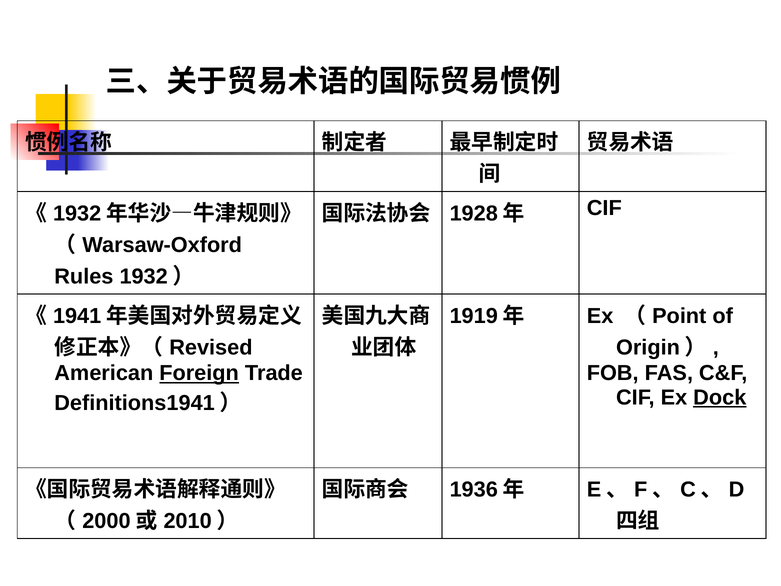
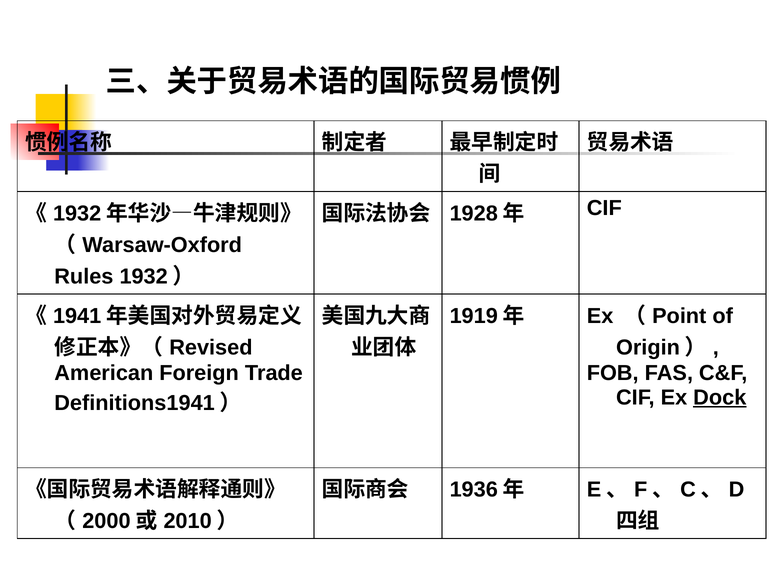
Foreign underline: present -> none
